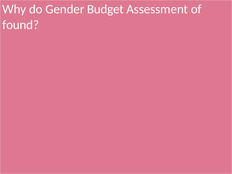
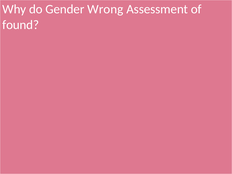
Budget: Budget -> Wrong
